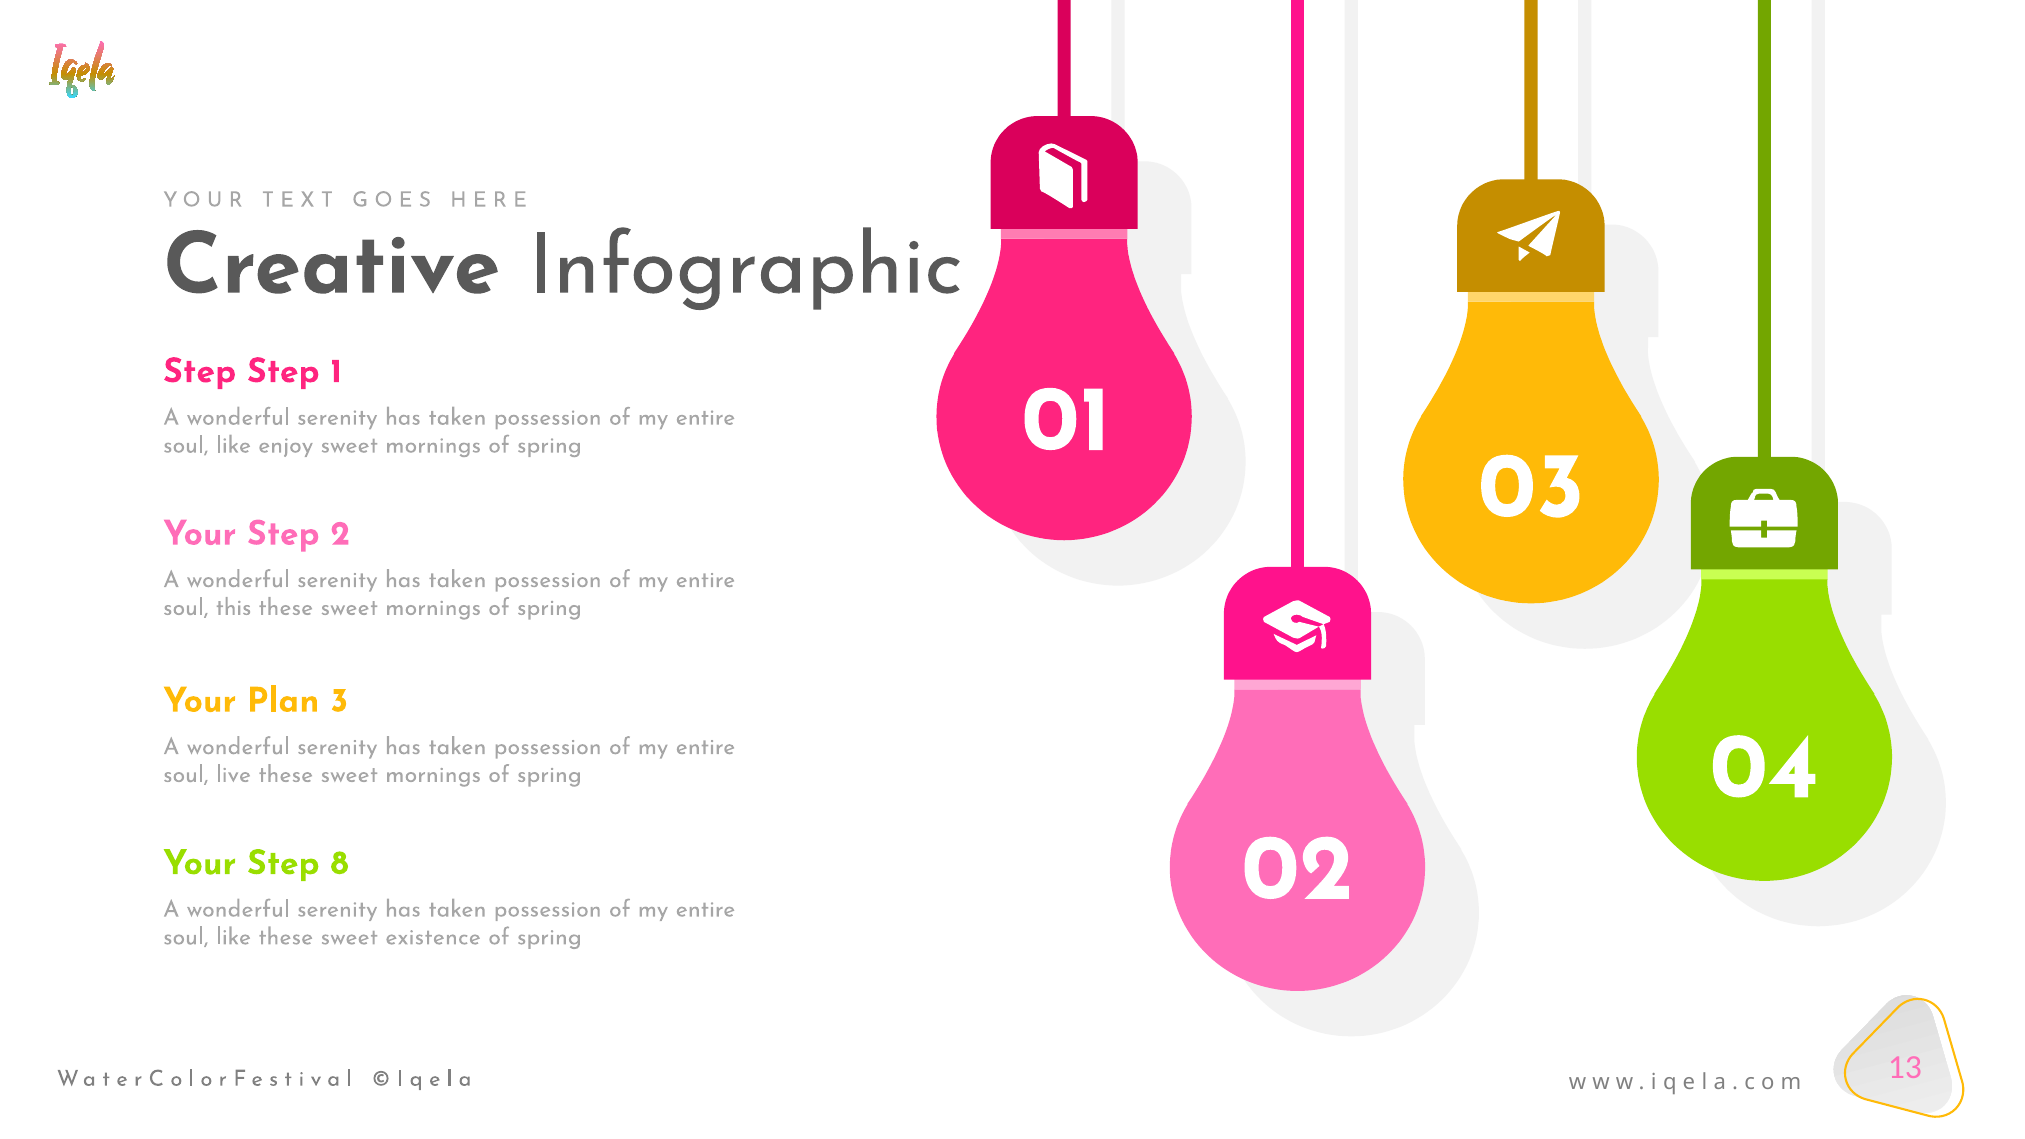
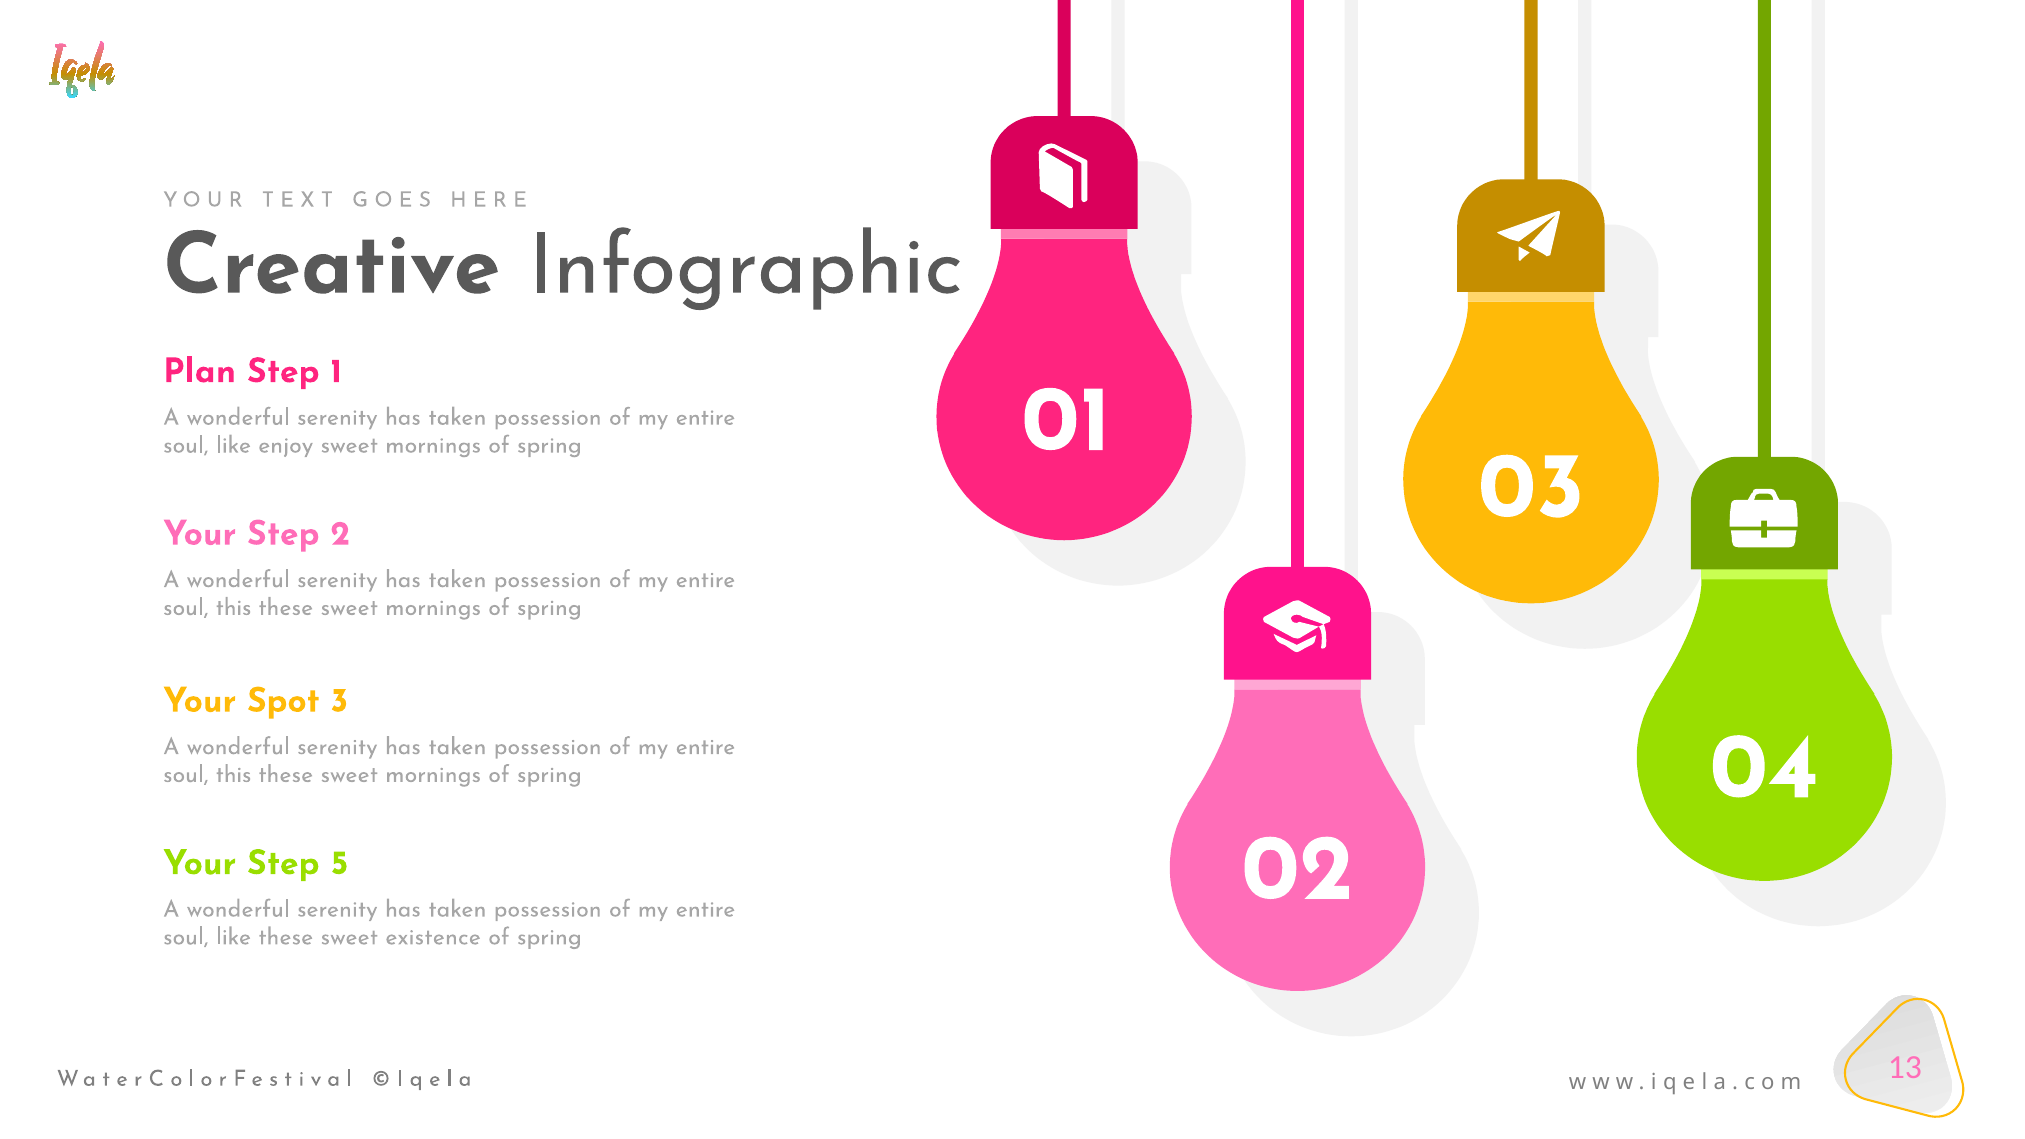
Step at (200, 371): Step -> Plan
Plan: Plan -> Spot
live at (233, 774): live -> this
8: 8 -> 5
